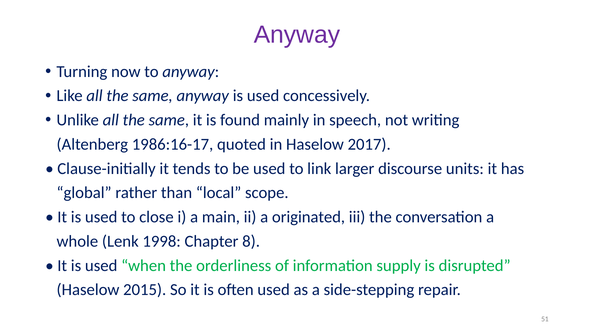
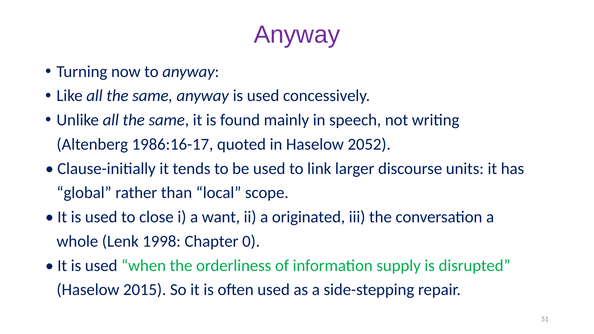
2017: 2017 -> 2052
main: main -> want
8: 8 -> 0
